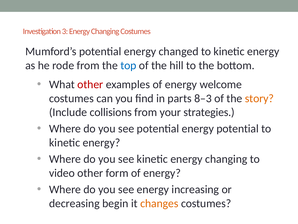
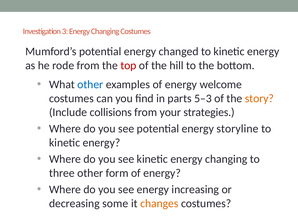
top colour: blue -> red
other at (90, 84) colour: red -> blue
8–3: 8–3 -> 5–3
energy potential: potential -> storyline
video: video -> three
begin: begin -> some
